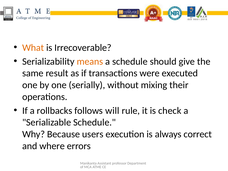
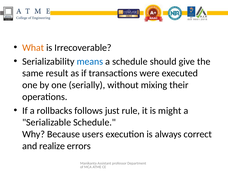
means colour: orange -> blue
will: will -> just
check: check -> might
where: where -> realize
